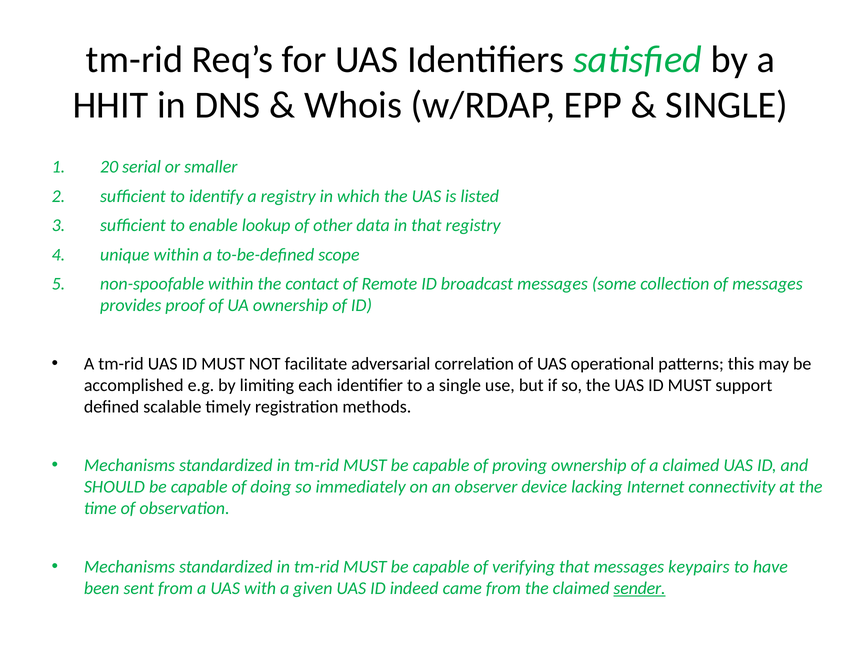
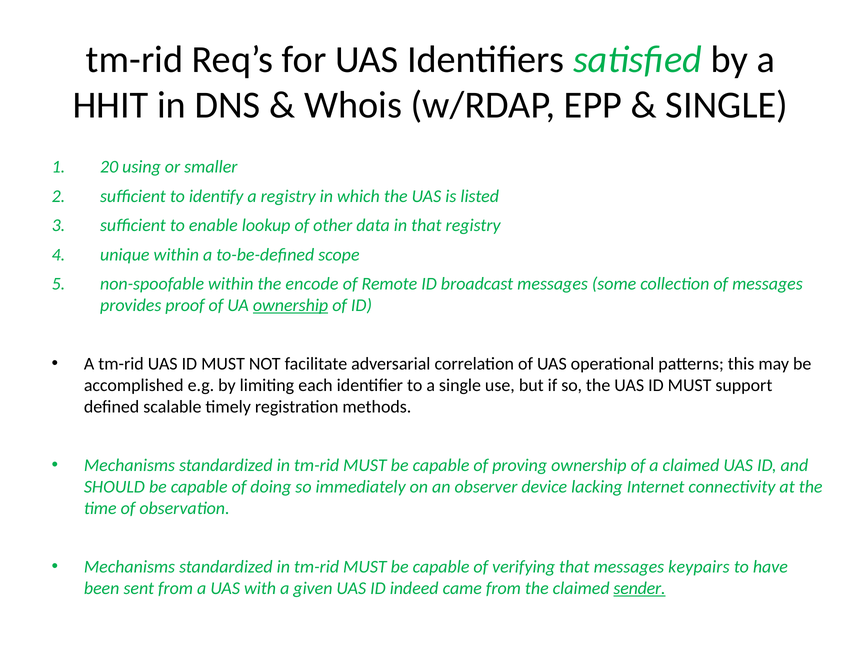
serial: serial -> using
contact: contact -> encode
ownership at (291, 305) underline: none -> present
